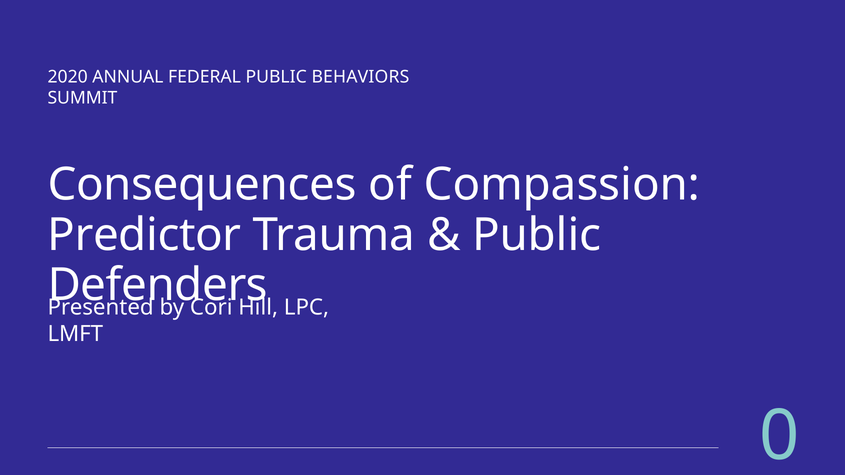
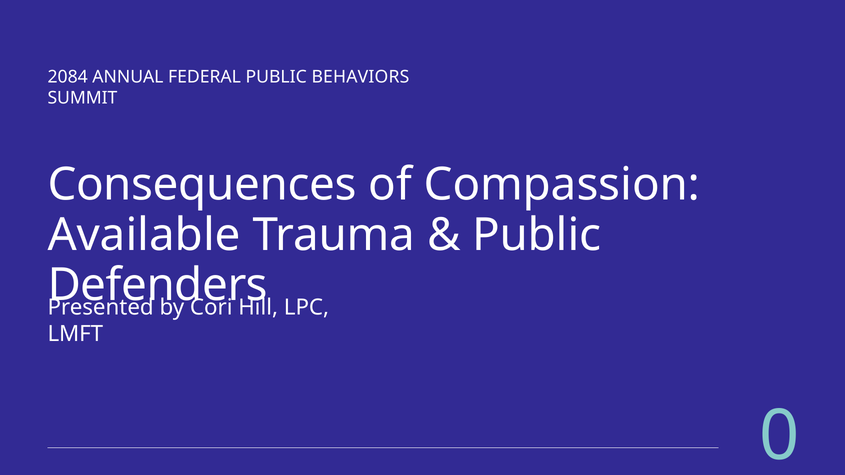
2020: 2020 -> 2084
Predictor: Predictor -> Available
